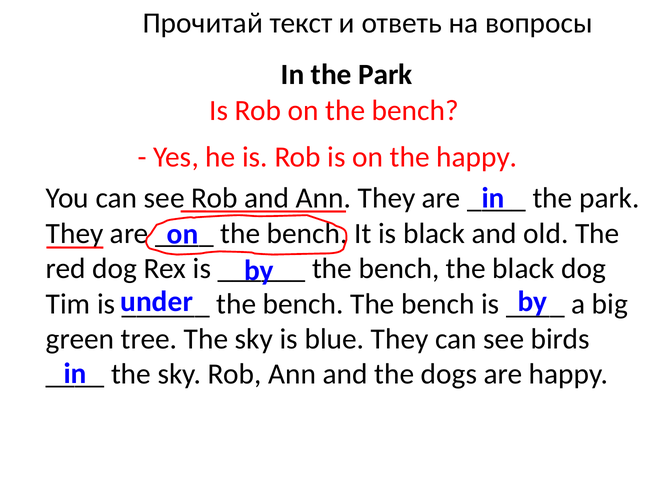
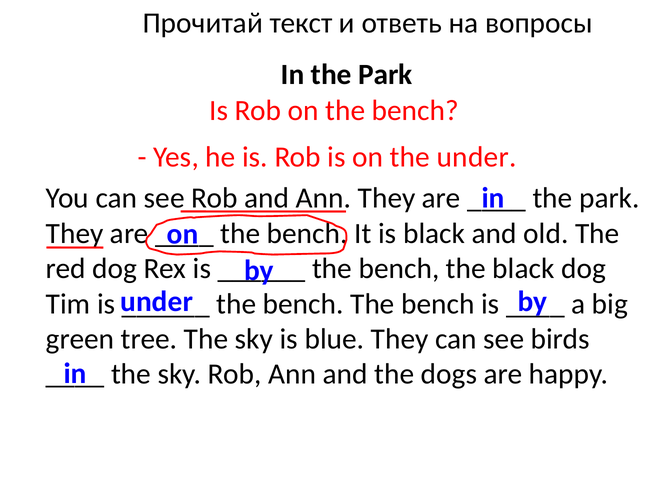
the happy: happy -> under
